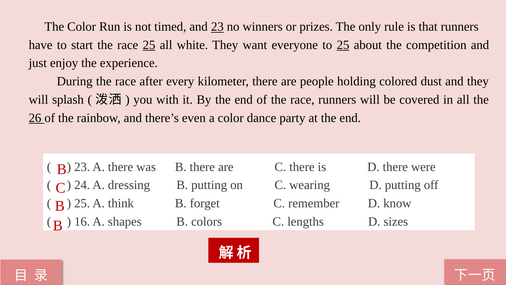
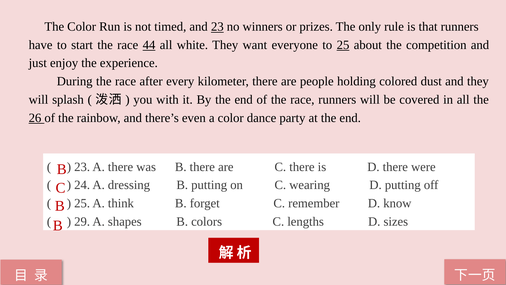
race 25: 25 -> 44
16: 16 -> 29
